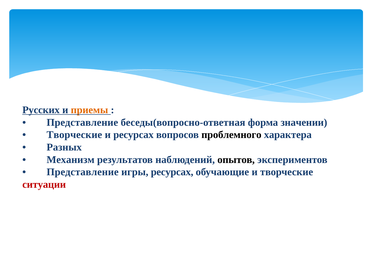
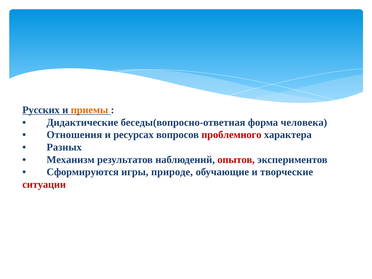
Представление at (82, 122): Представление -> Дидактические
значении: значении -> человека
Творческие at (74, 135): Творческие -> Отношения
проблемного colour: black -> red
опытов colour: black -> red
Представление at (83, 172): Представление -> Сформируются
игры ресурсах: ресурсах -> природе
